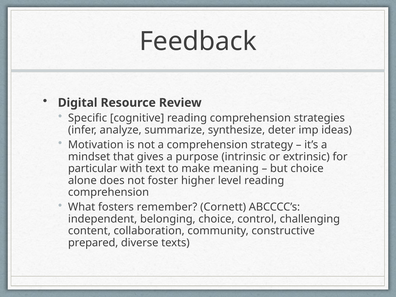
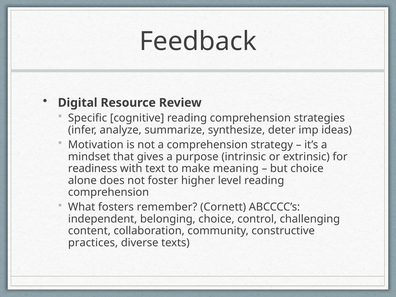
particular: particular -> readiness
prepared: prepared -> practices
